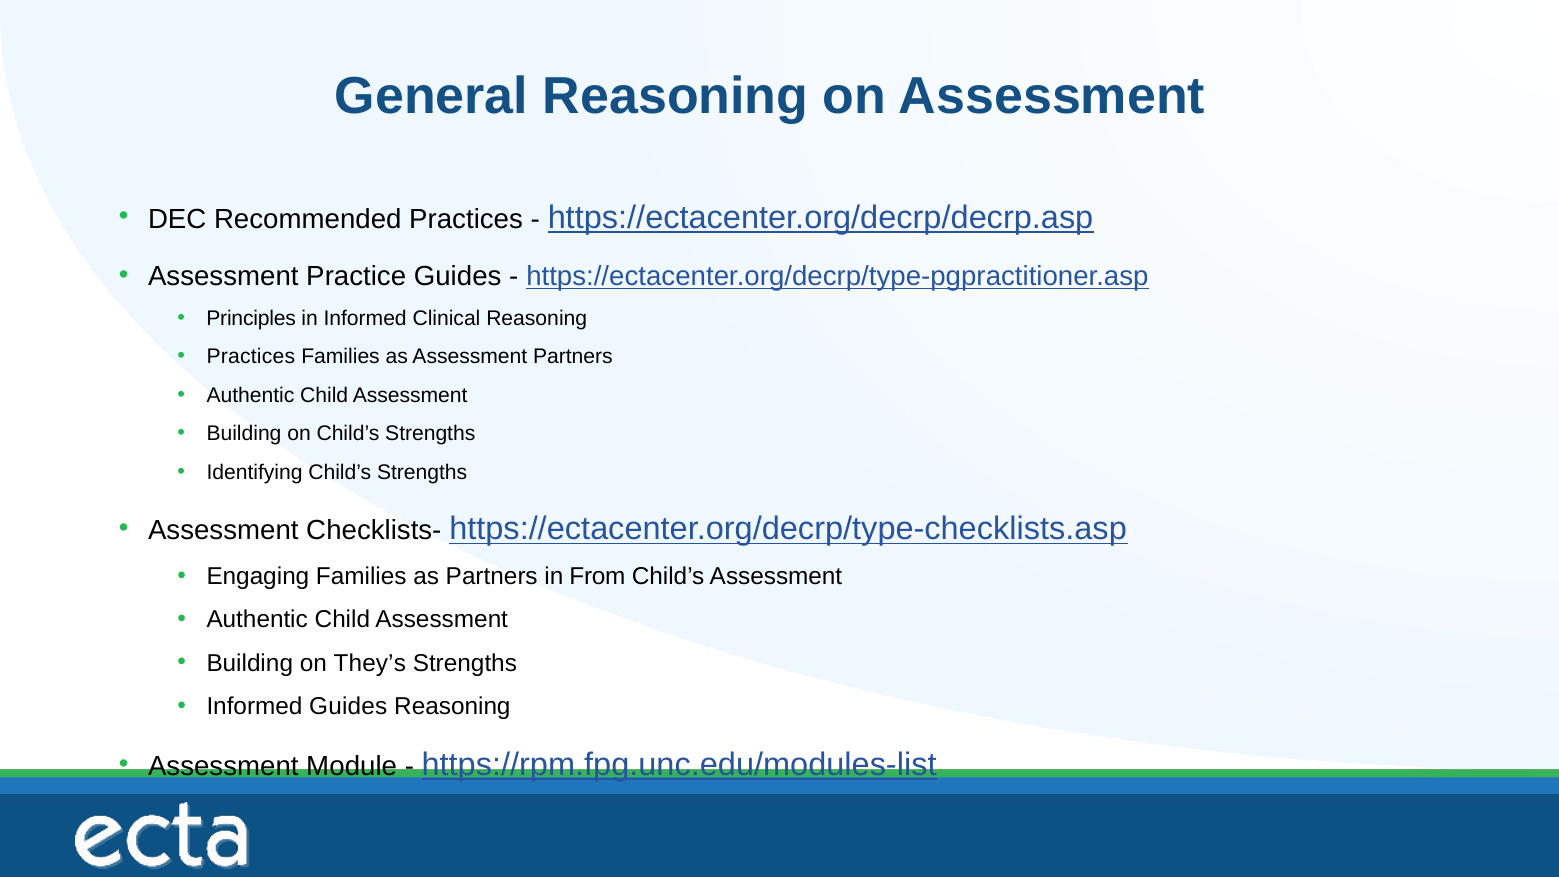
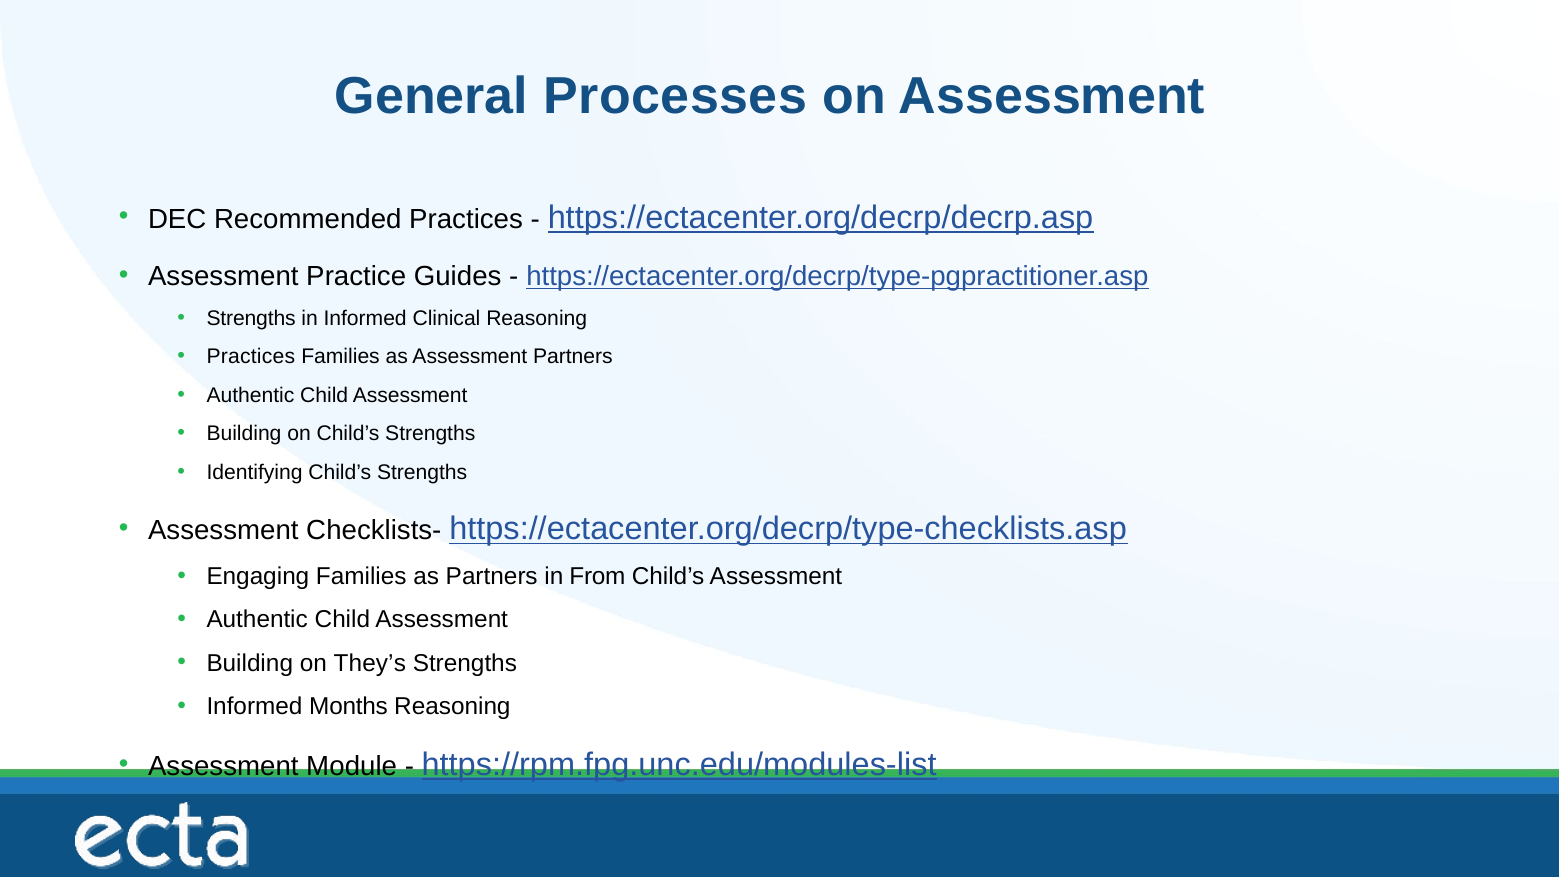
General Reasoning: Reasoning -> Processes
Principles at (251, 318): Principles -> Strengths
Informed Guides: Guides -> Months
